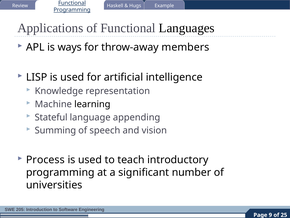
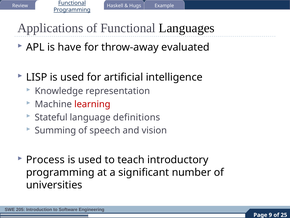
ways: ways -> have
members: members -> evaluated
learning colour: black -> red
appending: appending -> definitions
